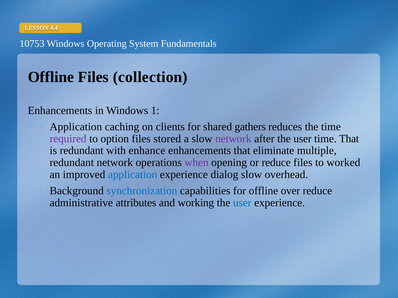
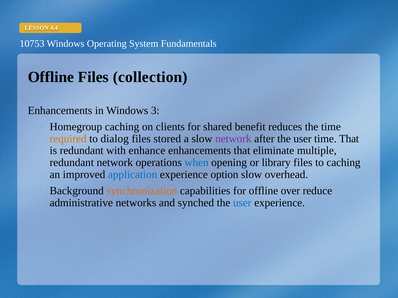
1: 1 -> 3
Application at (76, 127): Application -> Homegroup
gathers: gathers -> benefit
required colour: purple -> orange
option: option -> dialog
when colour: purple -> blue
or reduce: reduce -> library
to worked: worked -> caching
dialog: dialog -> option
synchronization colour: blue -> orange
attributes: attributes -> networks
working: working -> synched
